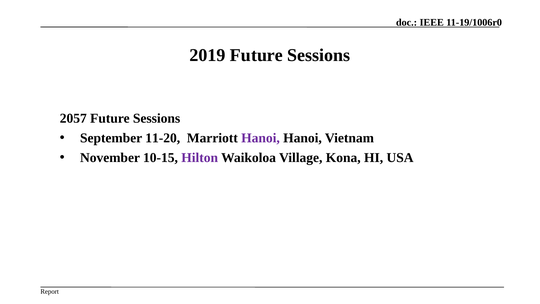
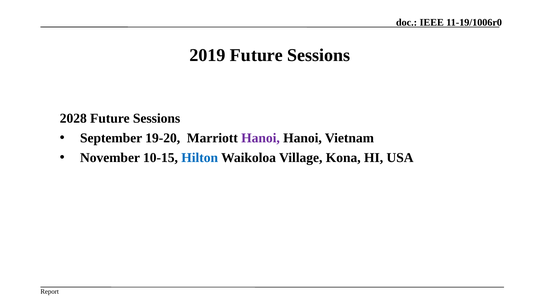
2057: 2057 -> 2028
11-20: 11-20 -> 19-20
Hilton colour: purple -> blue
